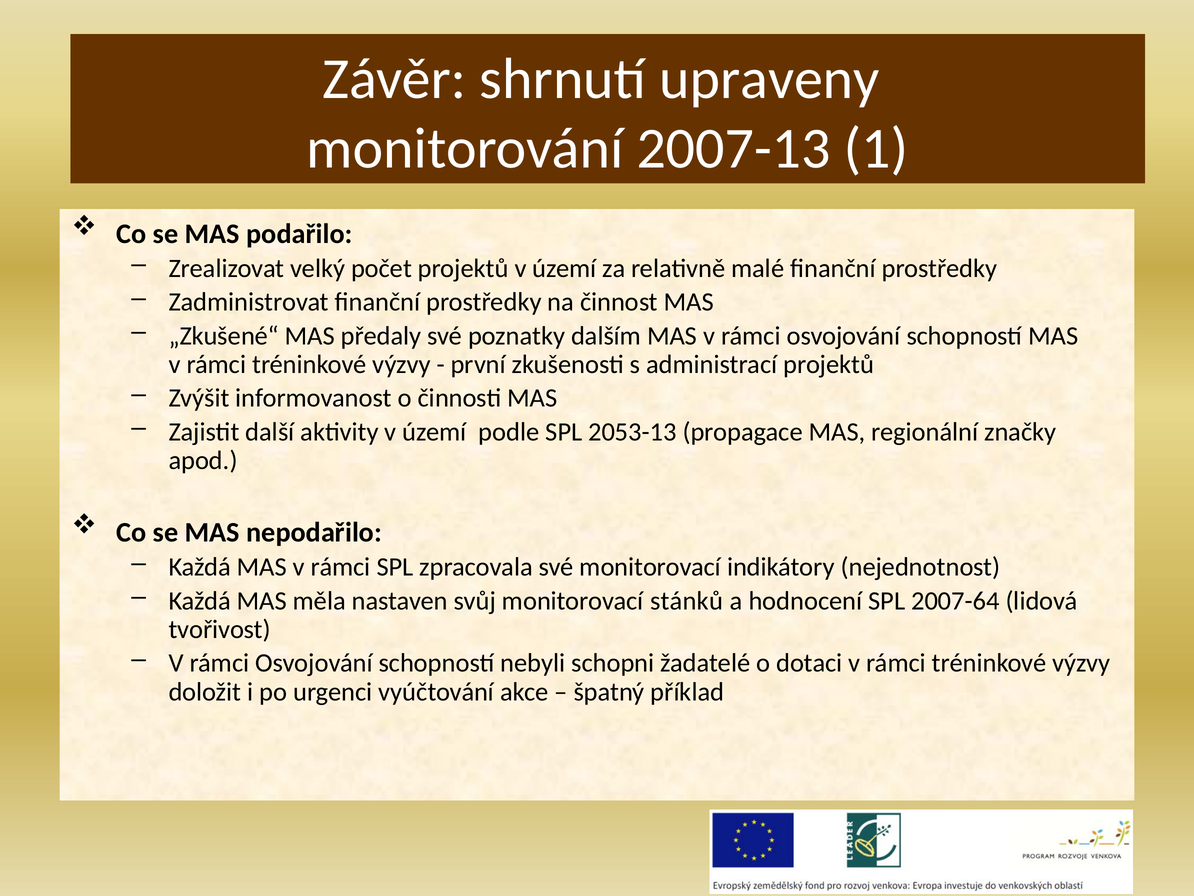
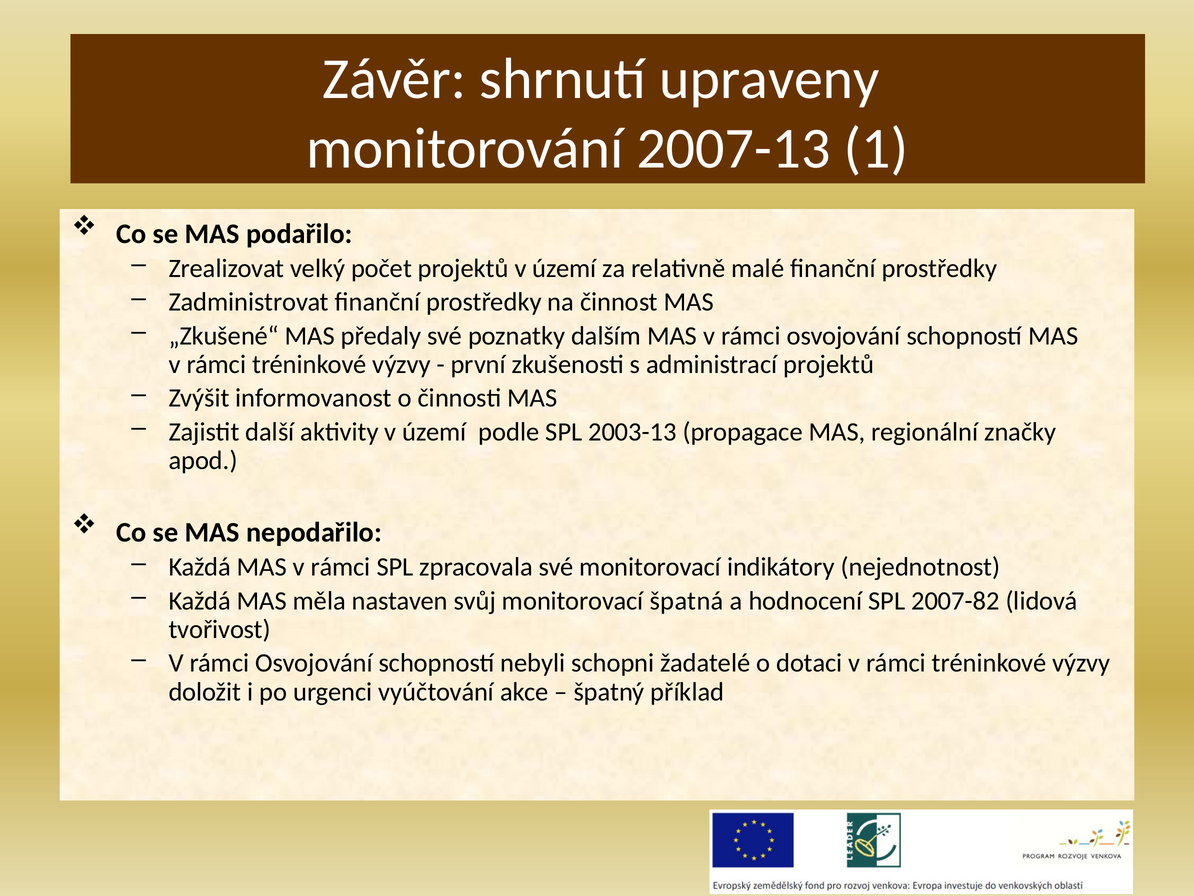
2053-13: 2053-13 -> 2003-13
stánků: stánků -> špatná
2007-64: 2007-64 -> 2007-82
